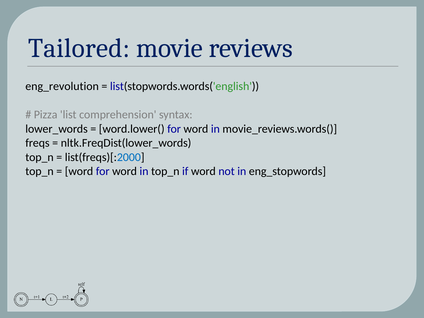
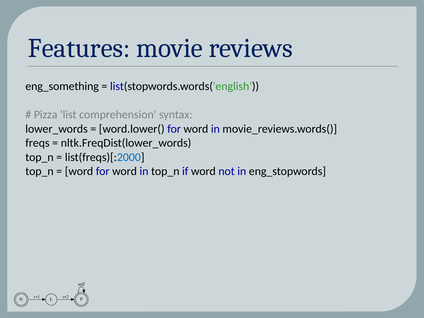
Tailored: Tailored -> Features
eng_revolution: eng_revolution -> eng_something
